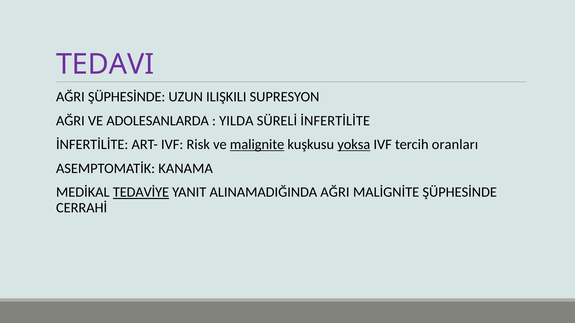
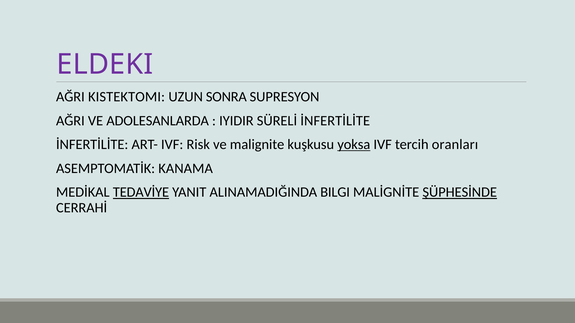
TEDAVI: TEDAVI -> ELDEKI
AĞRI ŞÜPHESİNDE: ŞÜPHESİNDE -> KISTEKTOMI
ILIŞKILI: ILIŞKILI -> SONRA
YILDA: YILDA -> IYIDIR
malignite underline: present -> none
ALINAMADIĞINDA AĞRI: AĞRI -> BILGI
ŞÜPHESİNDE at (460, 193) underline: none -> present
